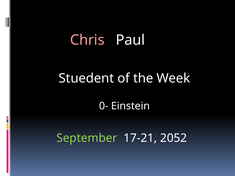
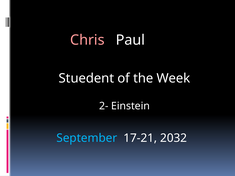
0-: 0- -> 2-
September colour: light green -> light blue
2052: 2052 -> 2032
